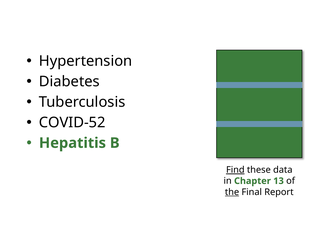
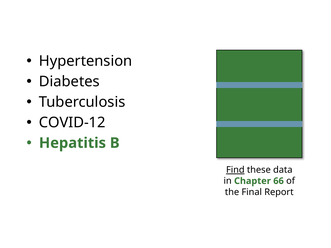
COVID-52: COVID-52 -> COVID-12
13: 13 -> 66
the underline: present -> none
